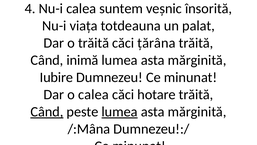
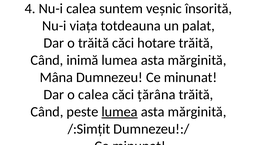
țărâna: țărâna -> hotare
Iubire: Iubire -> Mâna
hotare: hotare -> țărâna
Când at (47, 111) underline: present -> none
/:Mâna: /:Mâna -> /:Simțit
